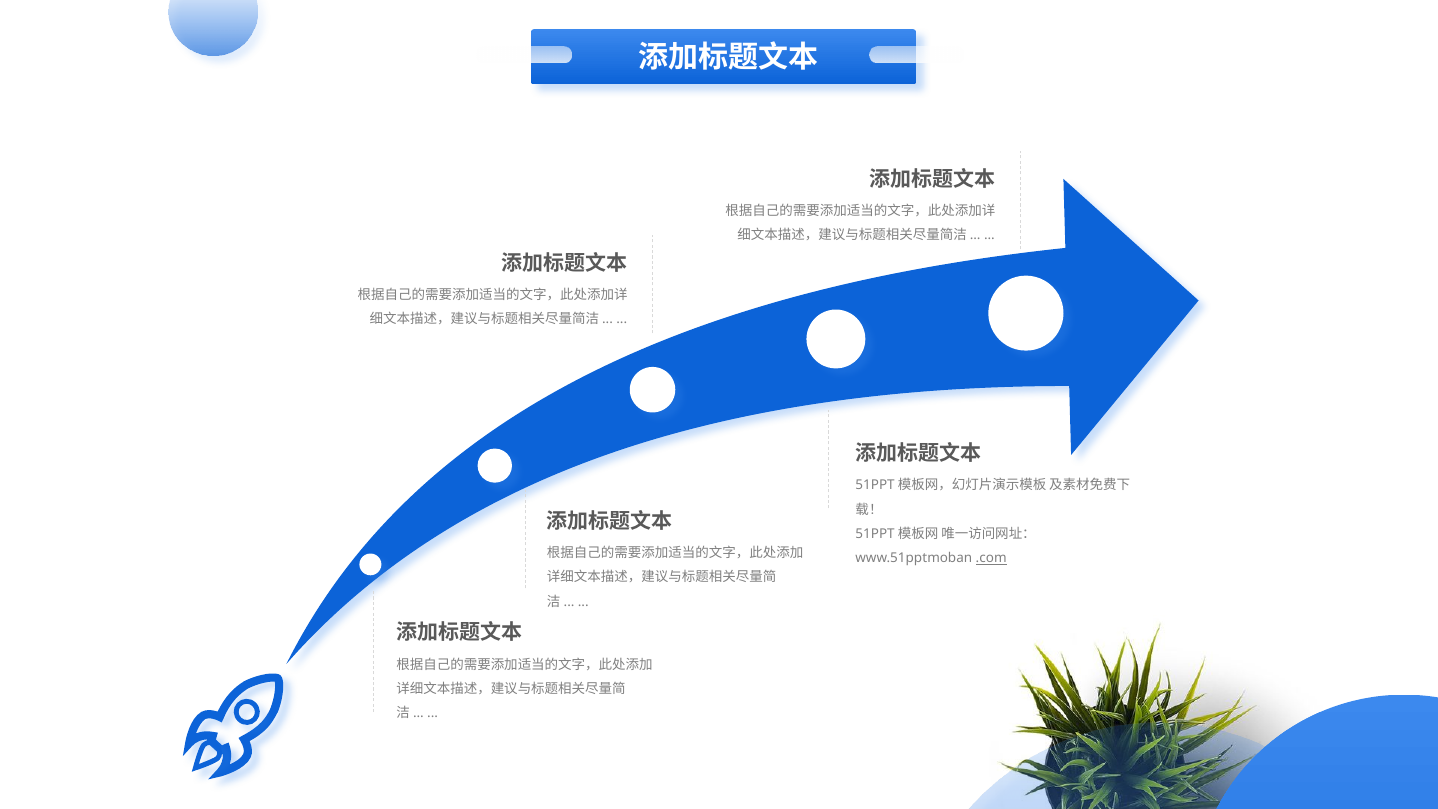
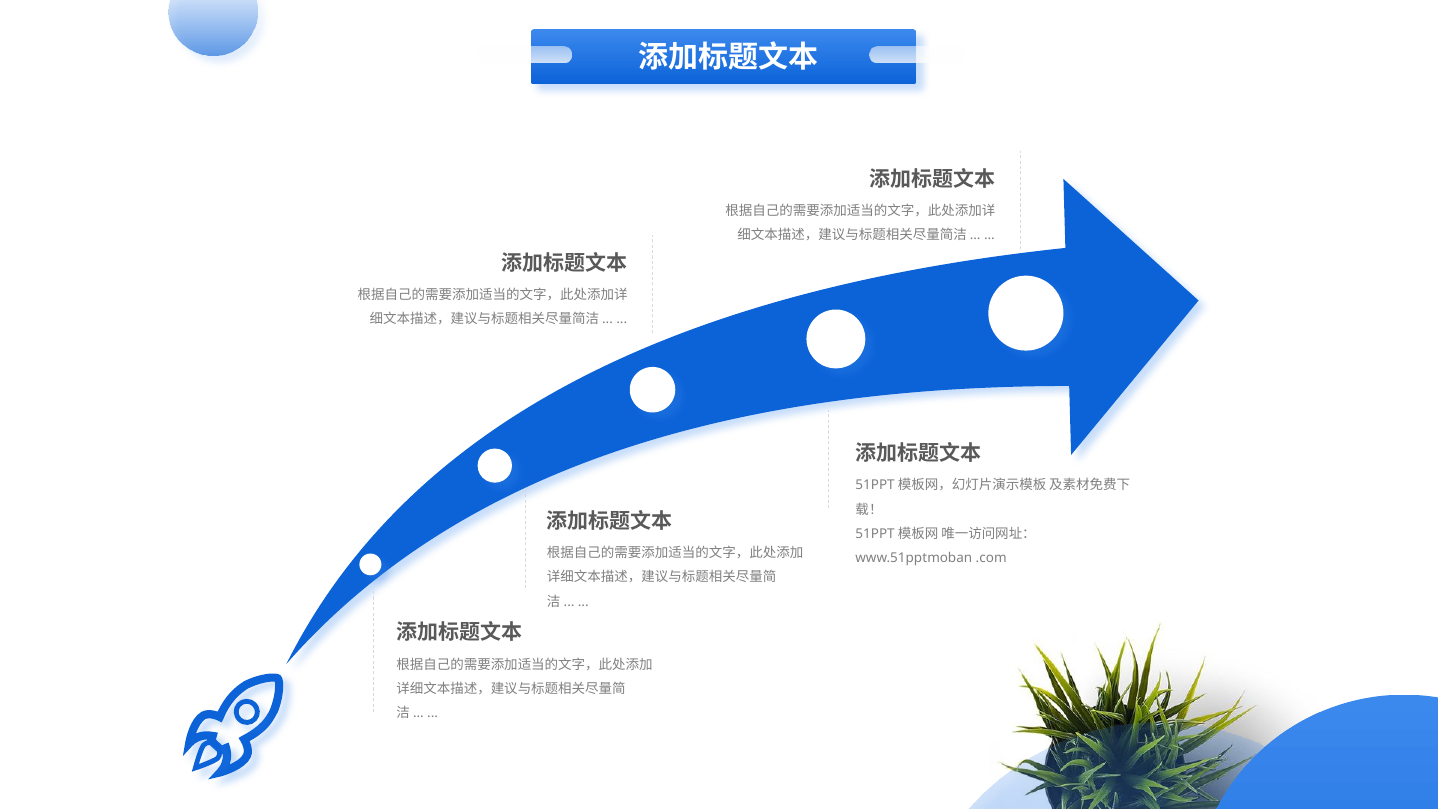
.com underline: present -> none
